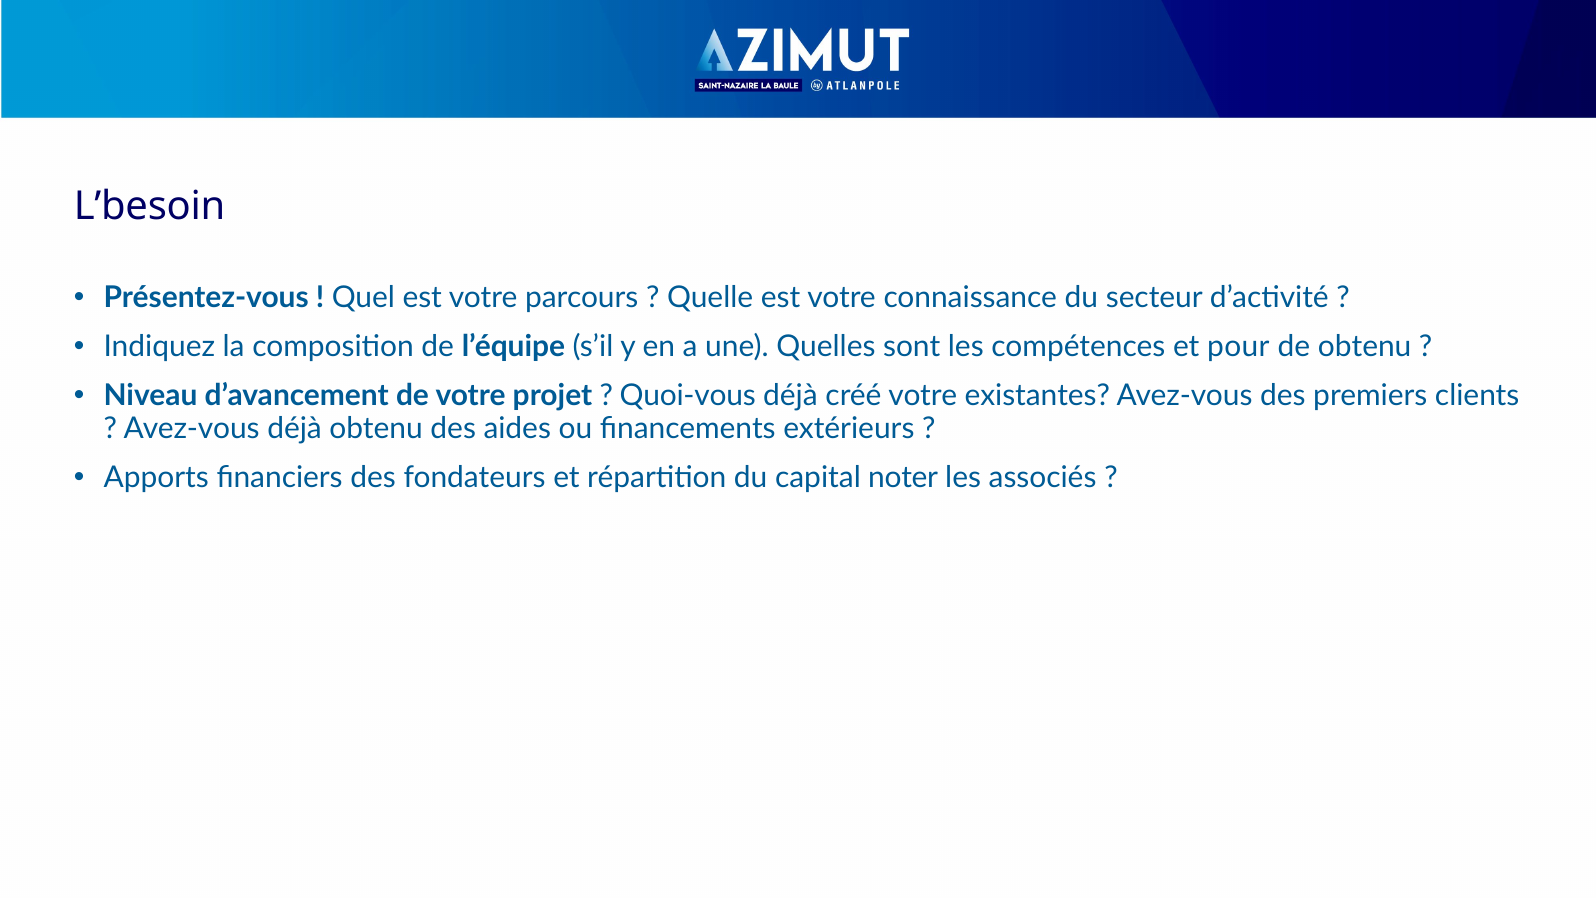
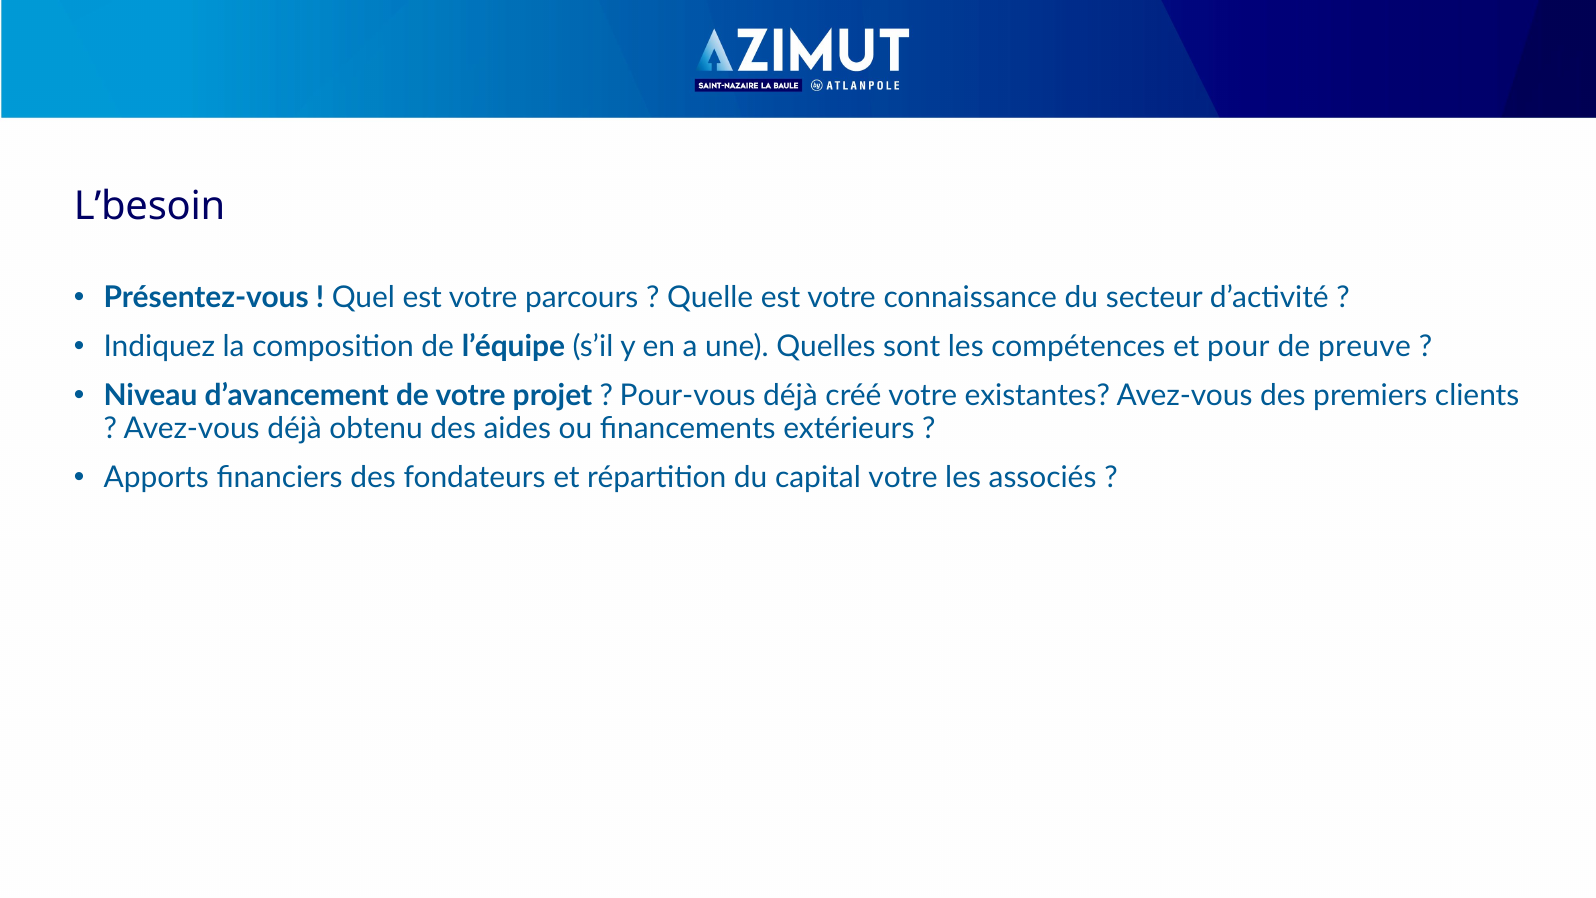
de obtenu: obtenu -> preuve
Quoi-vous: Quoi-vous -> Pour-vous
capital noter: noter -> votre
